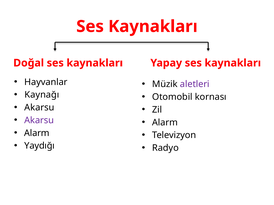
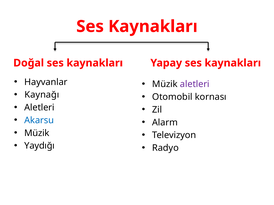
Akarsu at (39, 108): Akarsu -> Aletleri
Akarsu at (39, 121) colour: purple -> blue
Alarm at (37, 133): Alarm -> Müzik
